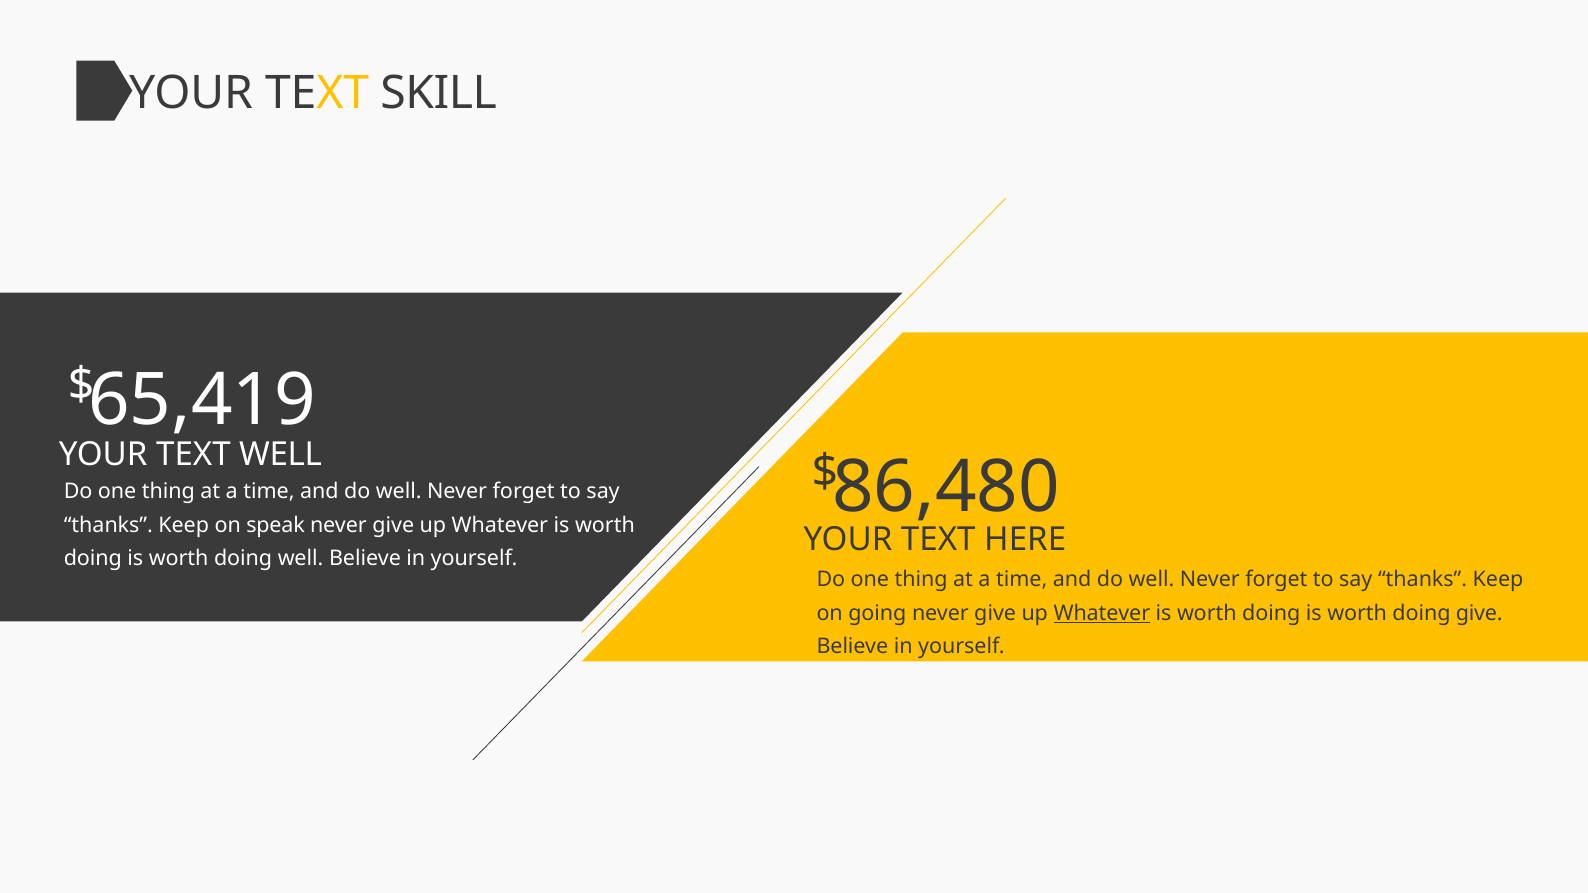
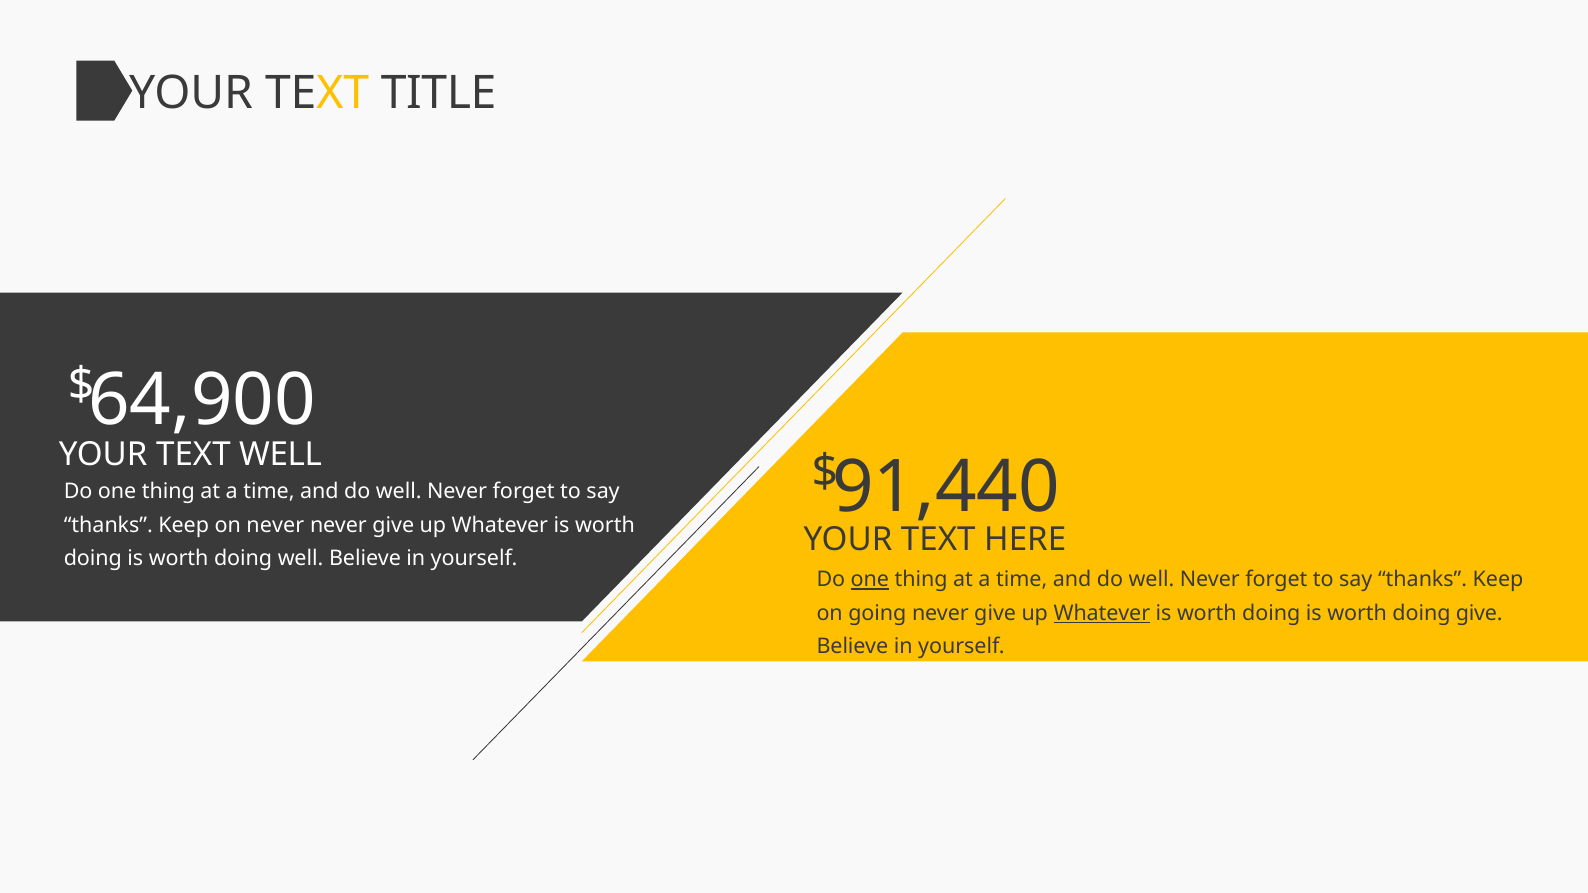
SKILL: SKILL -> TITLE
65,419: 65,419 -> 64,900
86,480: 86,480 -> 91,440
on speak: speak -> never
one at (870, 580) underline: none -> present
